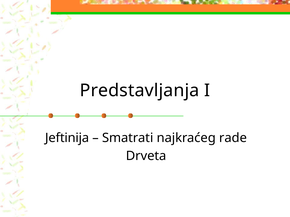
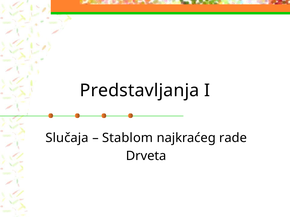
Jeftinija: Jeftinija -> Slučaja
Smatrati: Smatrati -> Stablom
